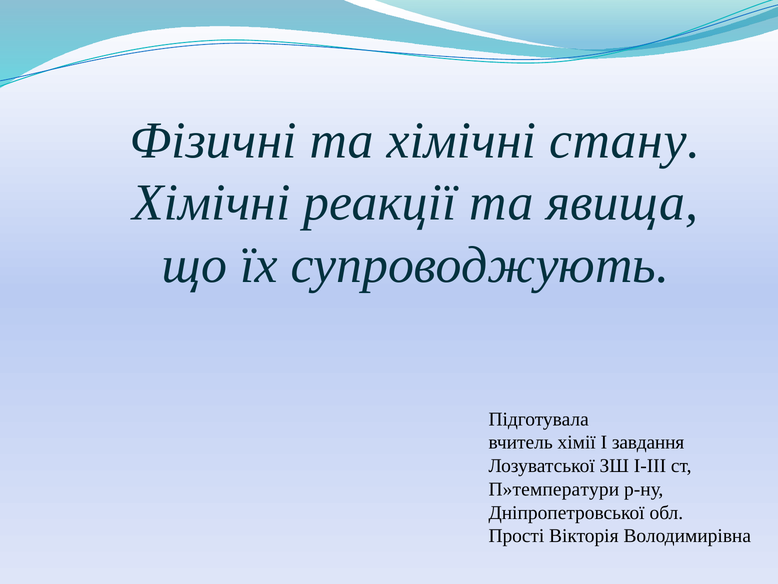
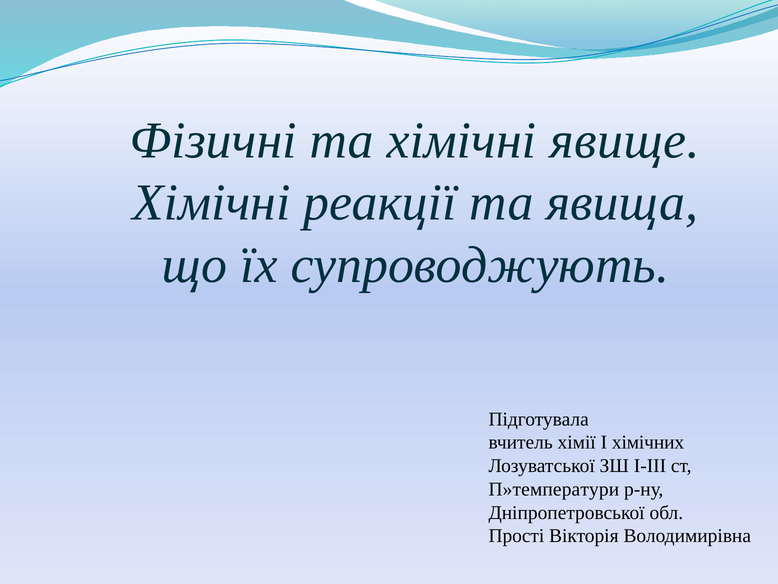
стану: стану -> явище
завдання: завдання -> хімічних
